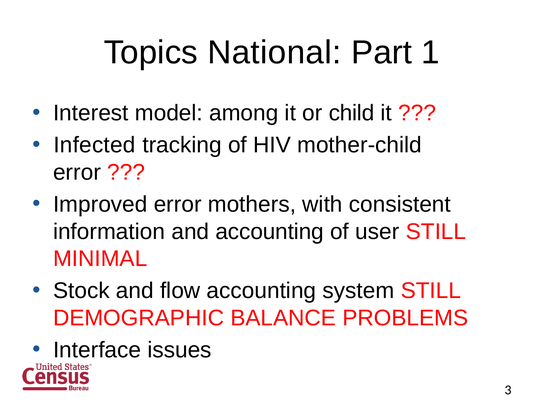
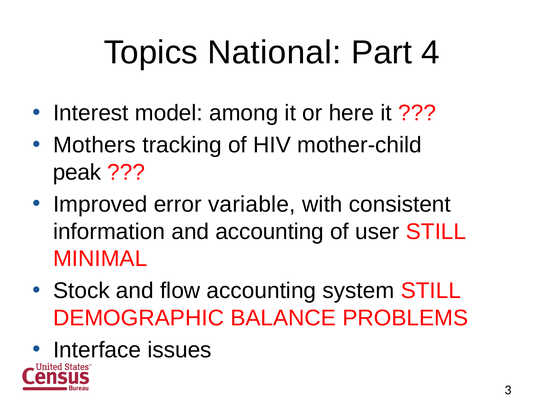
1: 1 -> 4
child: child -> here
Infected: Infected -> Mothers
error at (77, 172): error -> peak
mothers: mothers -> variable
